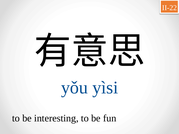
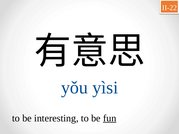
fun underline: none -> present
